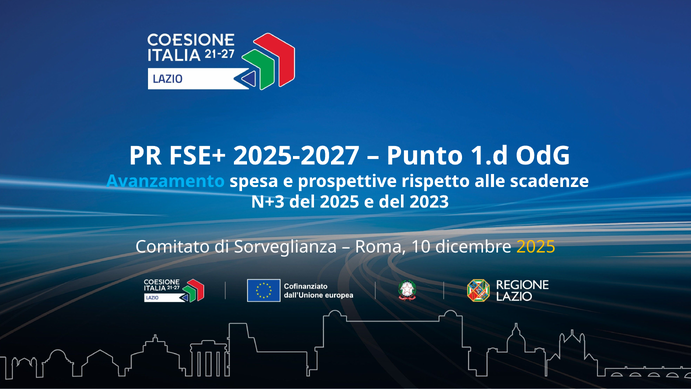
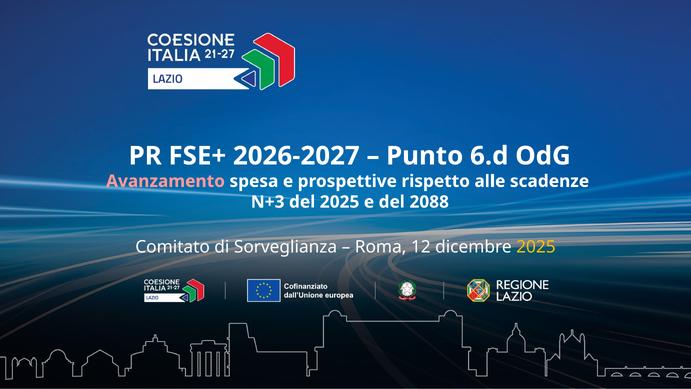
2025-2027: 2025-2027 -> 2026-2027
1.d: 1.d -> 6.d
Avanzamento colour: light blue -> pink
2023: 2023 -> 2088
10: 10 -> 12
